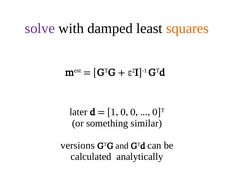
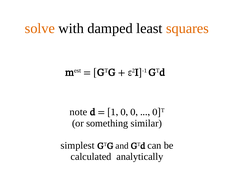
solve colour: purple -> orange
later: later -> note
versions: versions -> simplest
